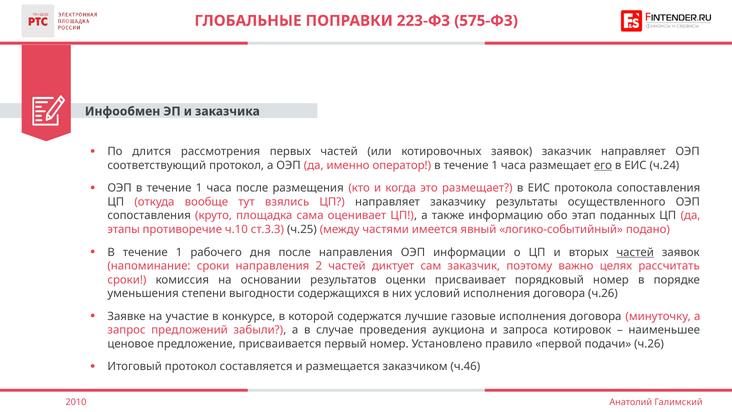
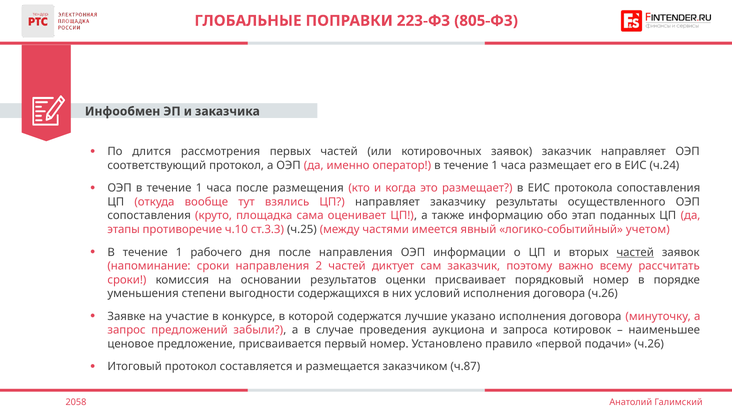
575-ФЗ: 575-ФЗ -> 805-ФЗ
его underline: present -> none
подано: подано -> учетом
целях: целях -> всему
газовые: газовые -> указано
ч.46: ч.46 -> ч.87
2010: 2010 -> 2058
